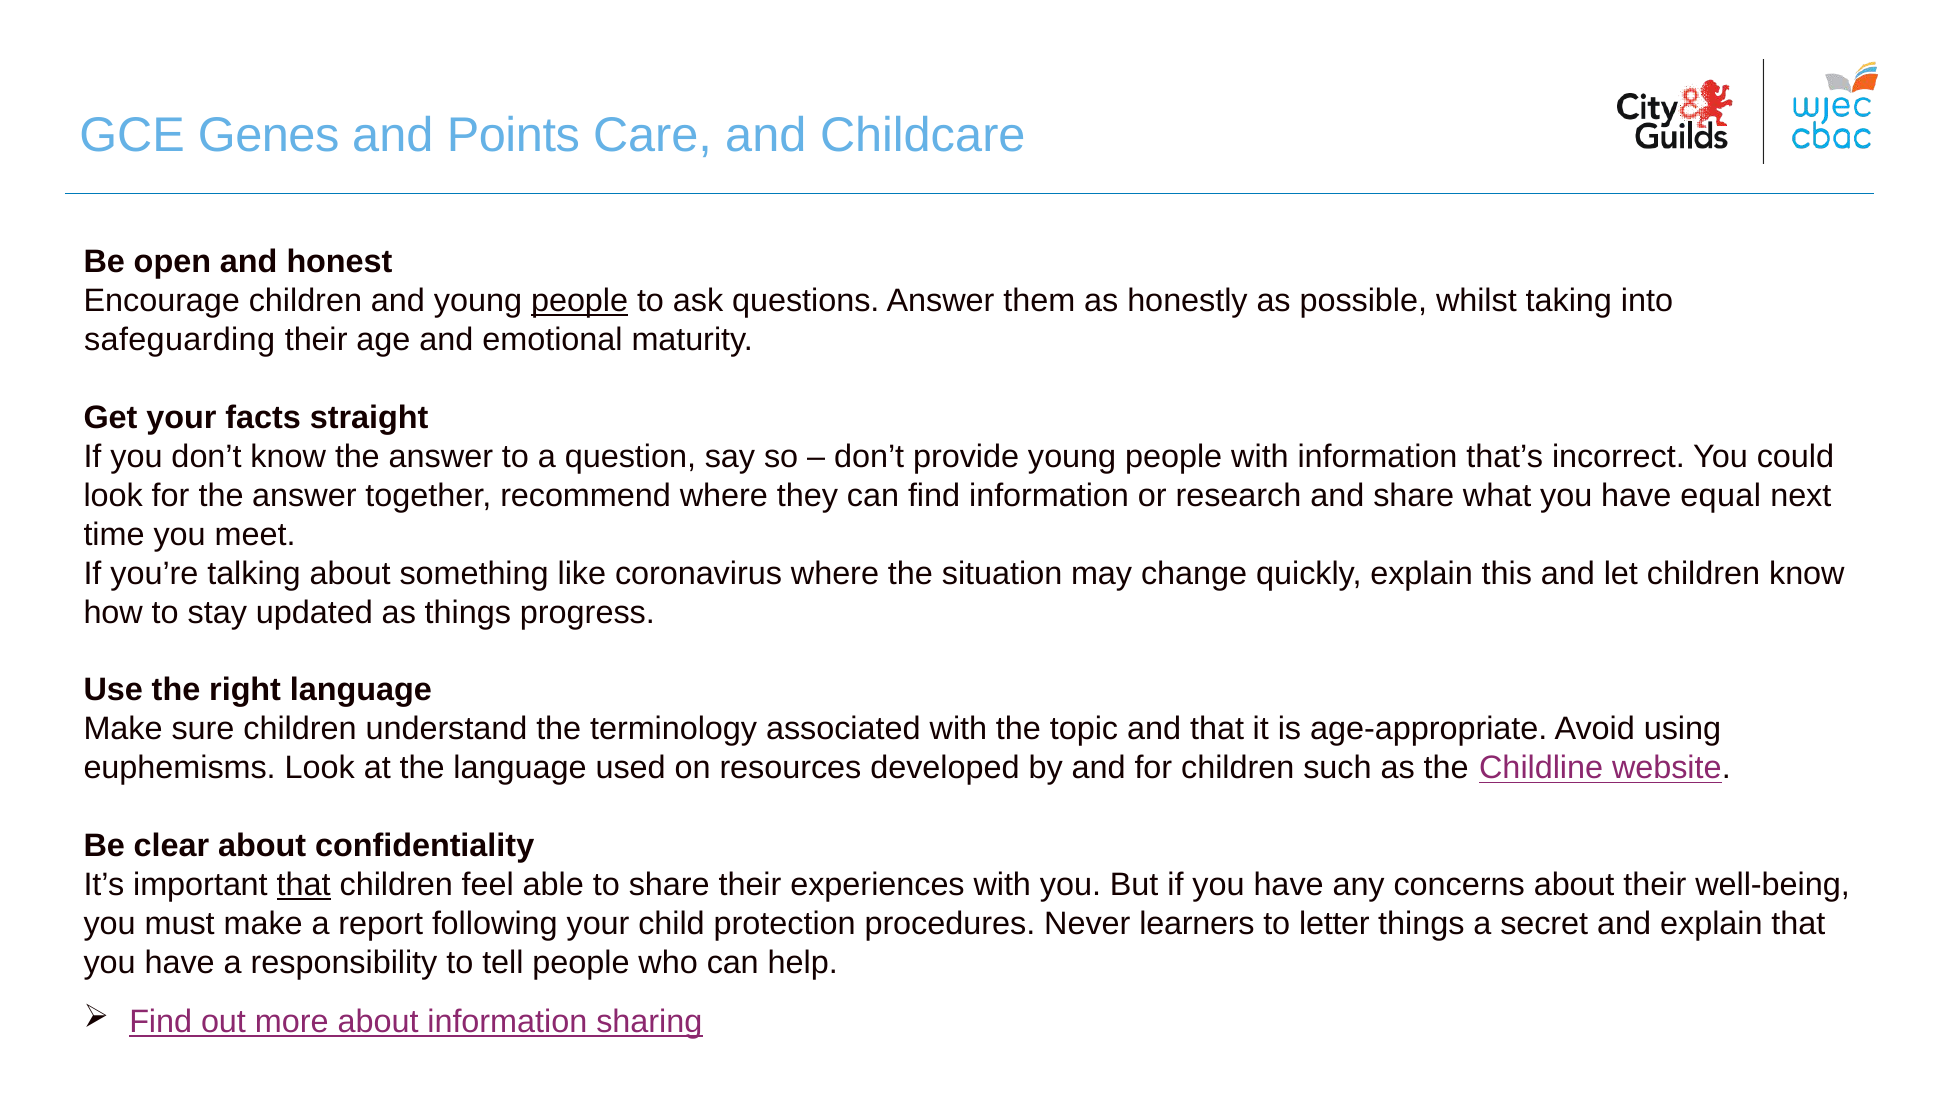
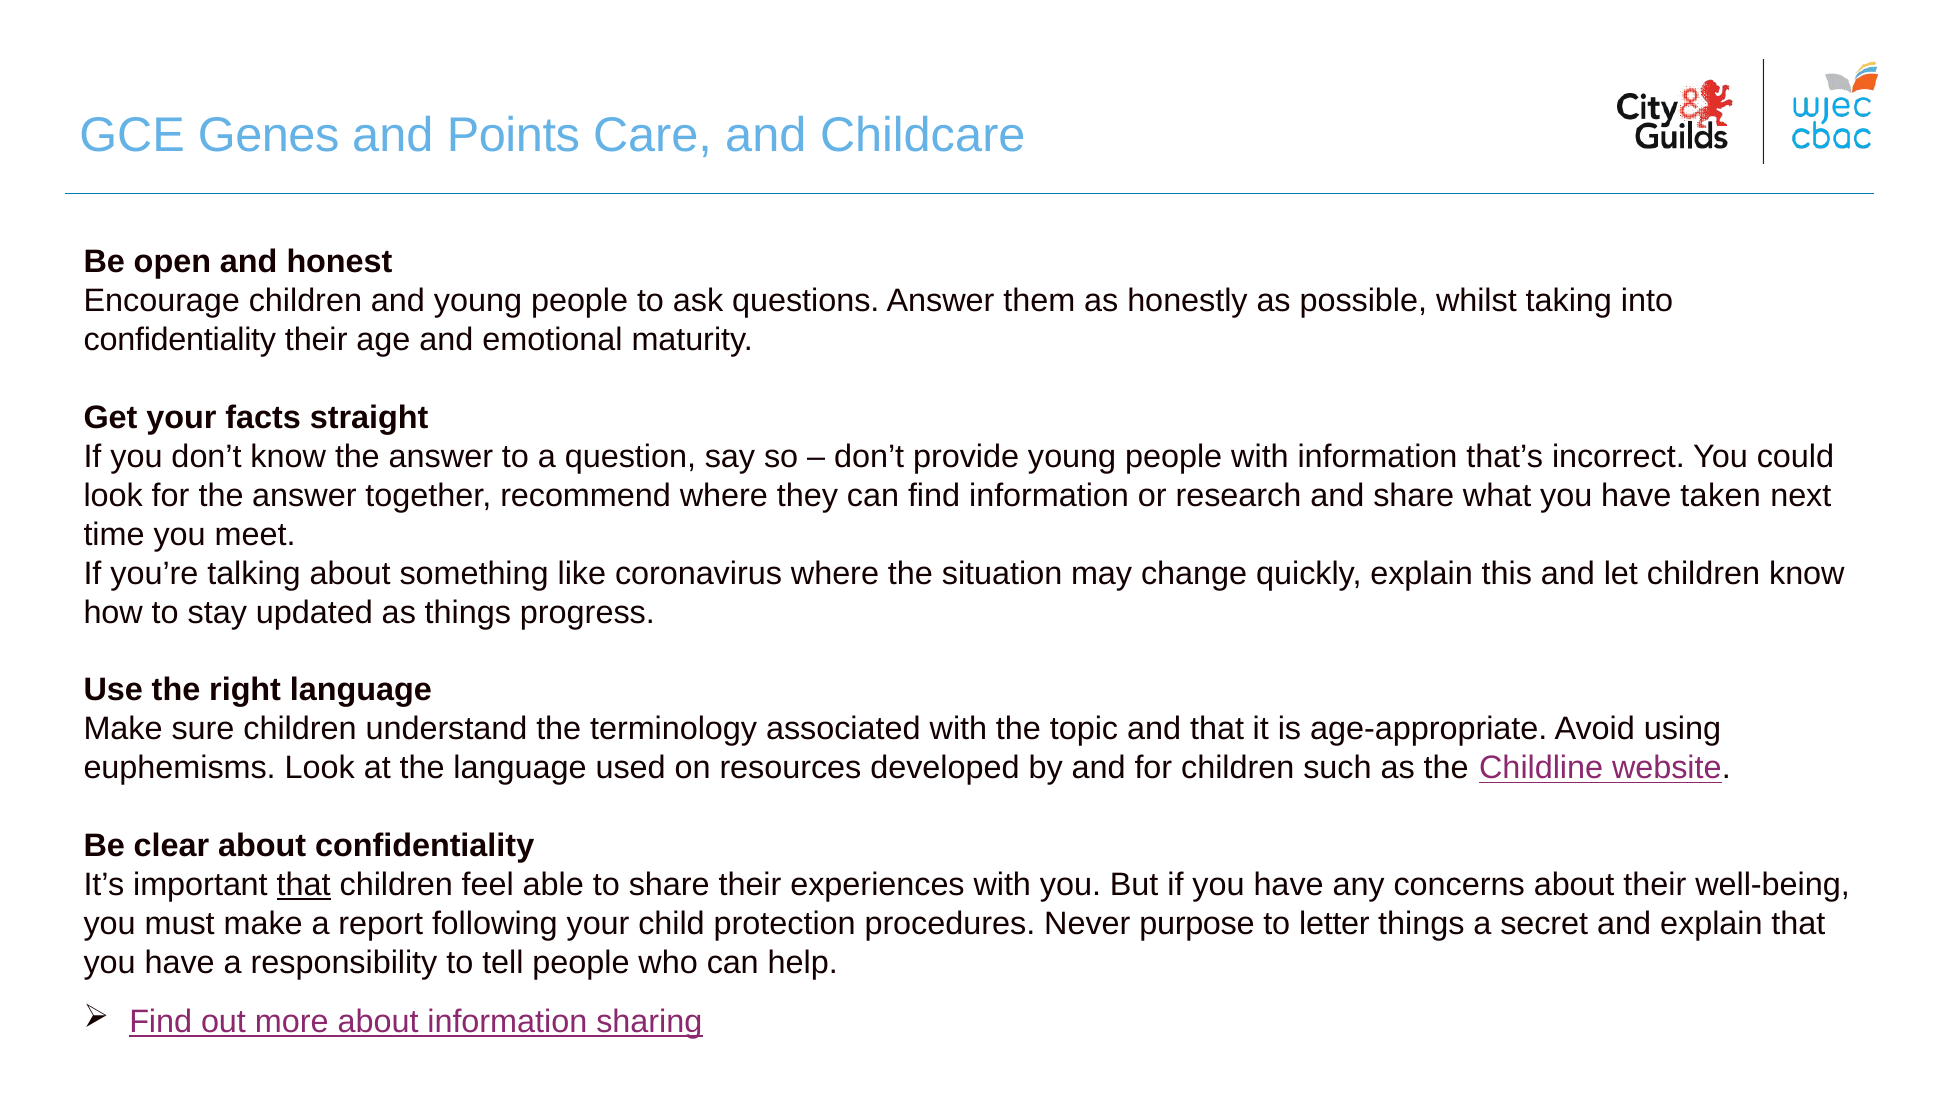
people at (580, 301) underline: present -> none
safeguarding at (180, 340): safeguarding -> confidentiality
equal: equal -> taken
learners: learners -> purpose
